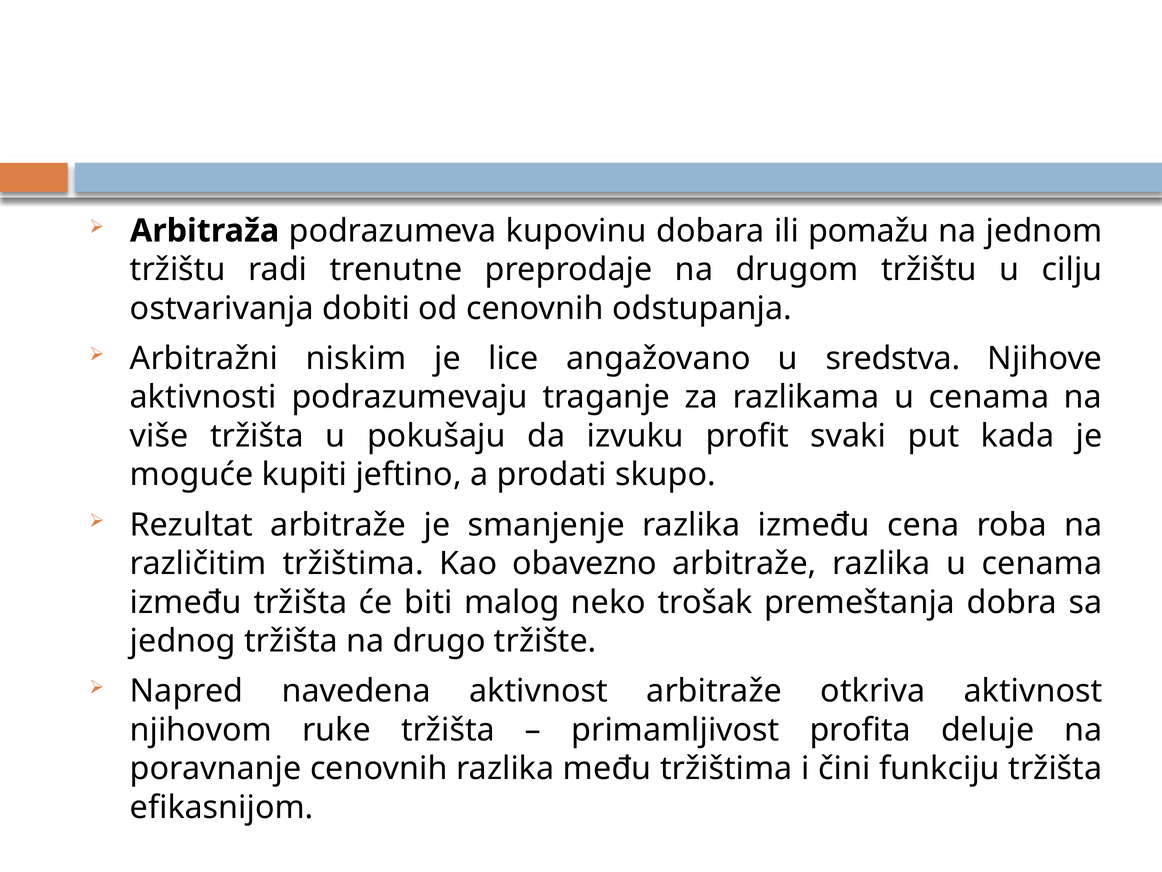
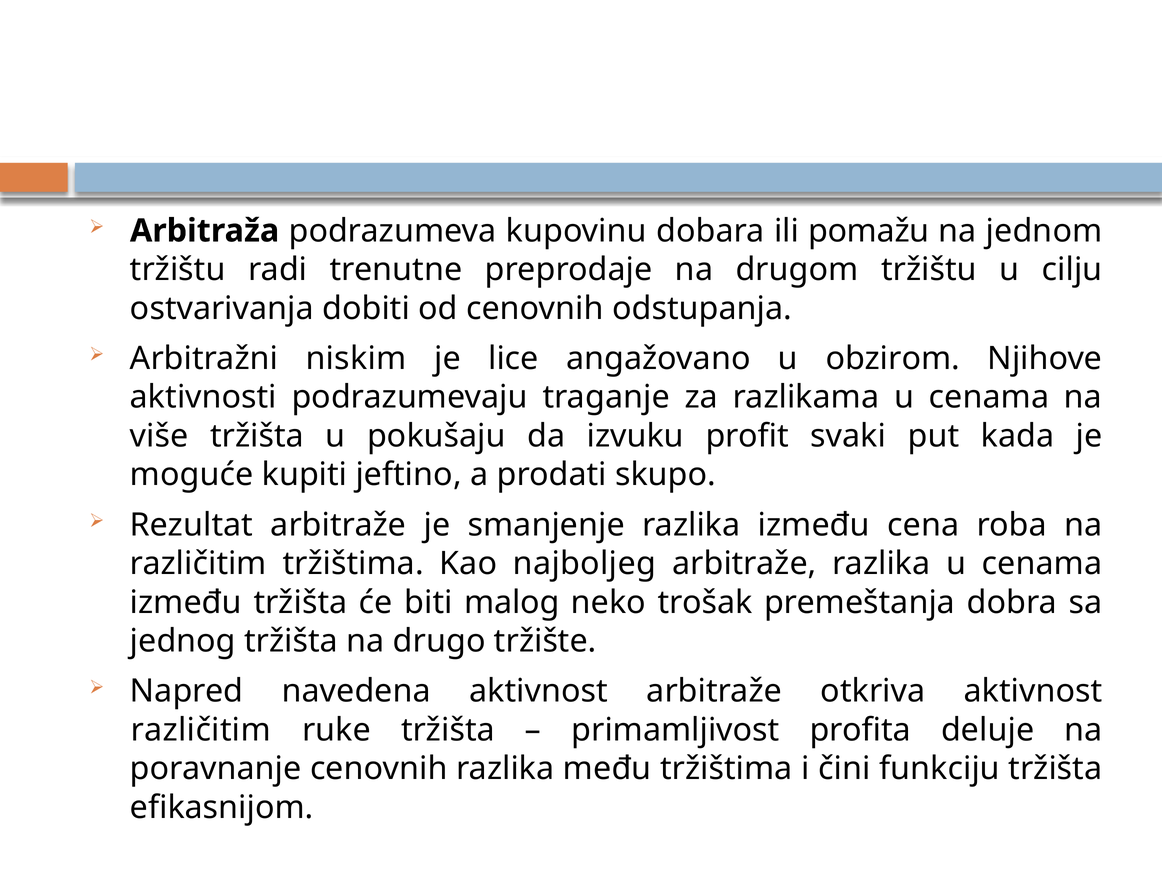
sredstva: sredstva -> obzirom
obavezno: obavezno -> najboljeg
njihovom at (201, 730): njihovom -> različitim
